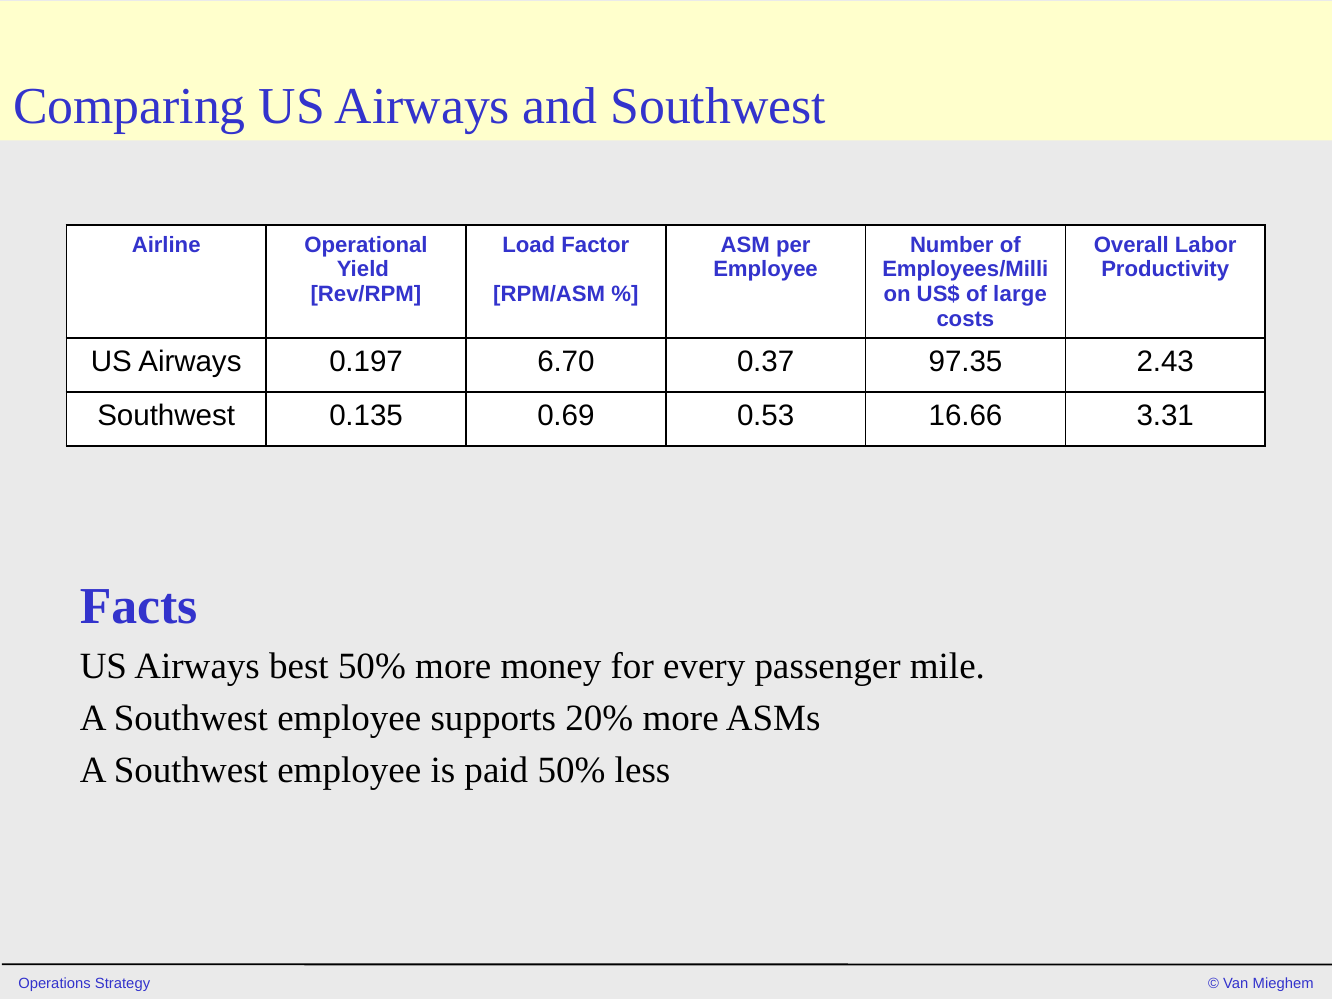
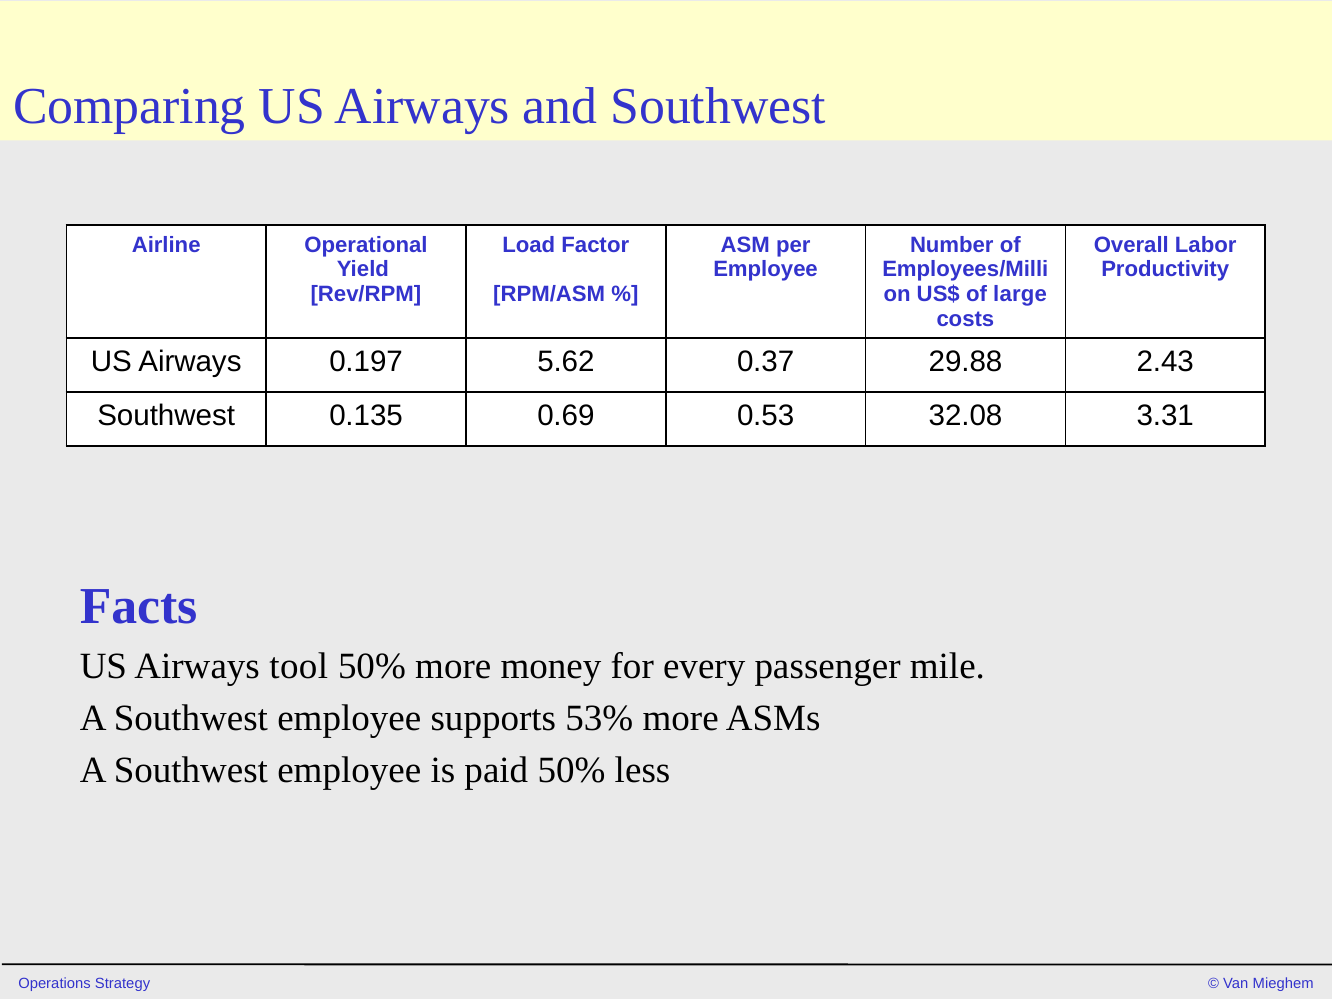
6.70: 6.70 -> 5.62
97.35: 97.35 -> 29.88
16.66: 16.66 -> 32.08
best: best -> tool
20%: 20% -> 53%
